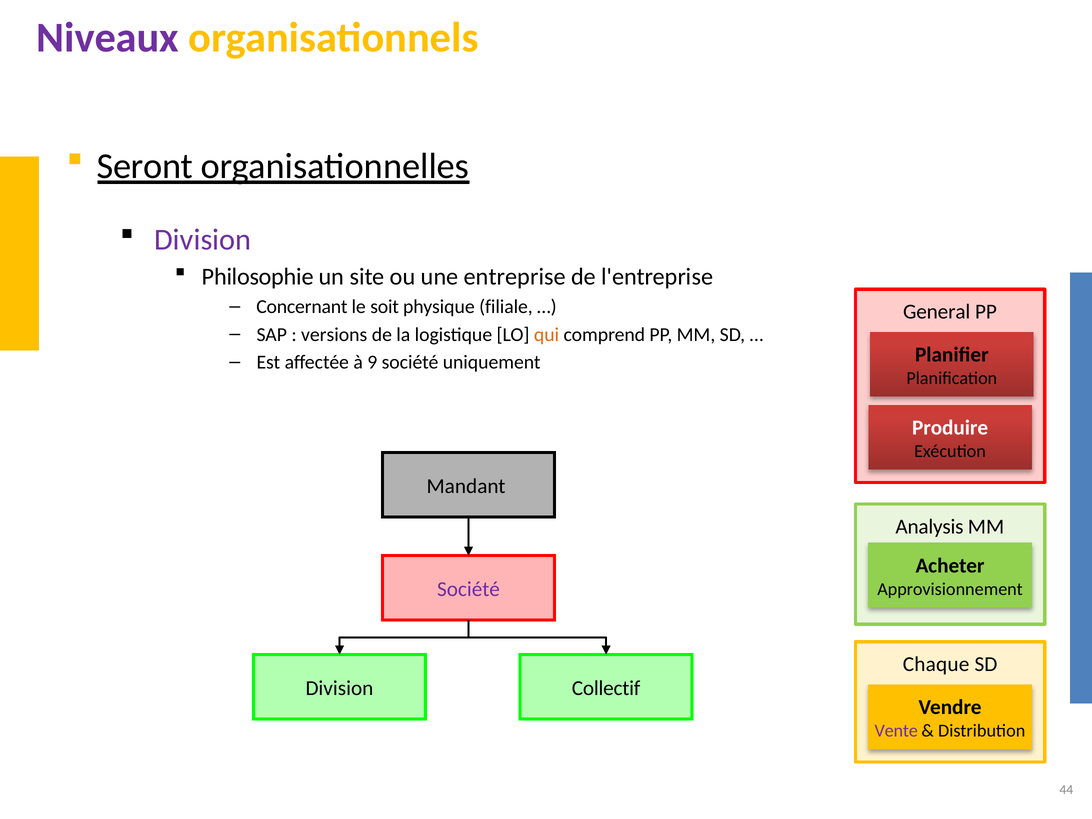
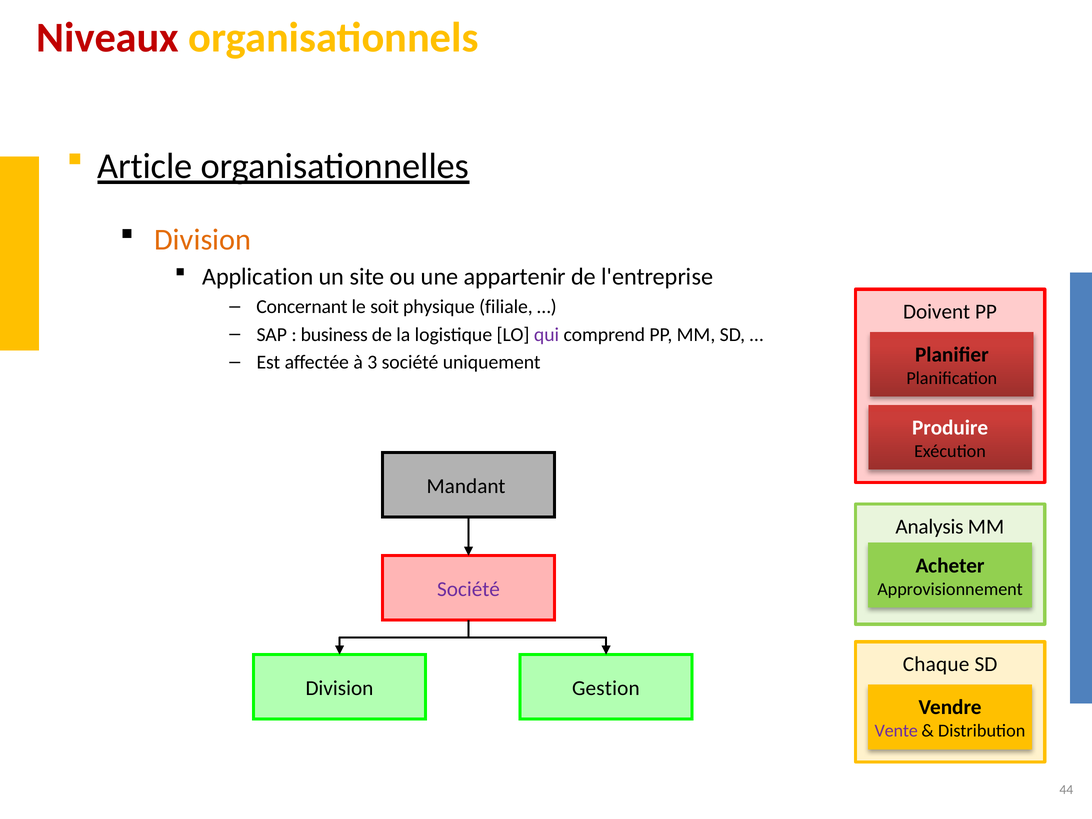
Niveaux colour: purple -> red
Seront: Seront -> Article
Division at (203, 240) colour: purple -> orange
Philosophie: Philosophie -> Application
entreprise: entreprise -> appartenir
General: General -> Doivent
versions: versions -> business
qui colour: orange -> purple
9: 9 -> 3
Collectif: Collectif -> Gestion
